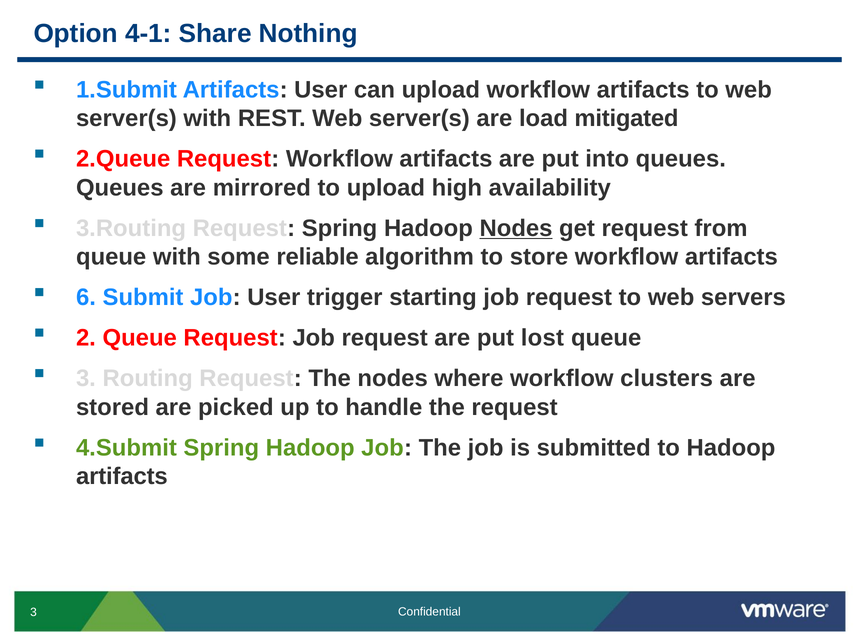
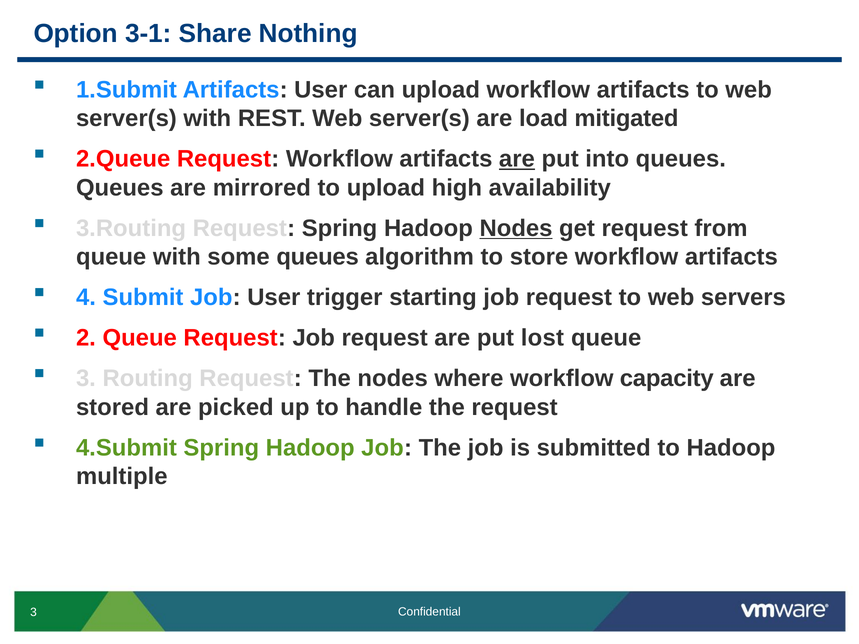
4-1: 4-1 -> 3-1
are at (517, 159) underline: none -> present
some reliable: reliable -> queues
6: 6 -> 4
clusters: clusters -> capacity
artifacts at (122, 477): artifacts -> multiple
